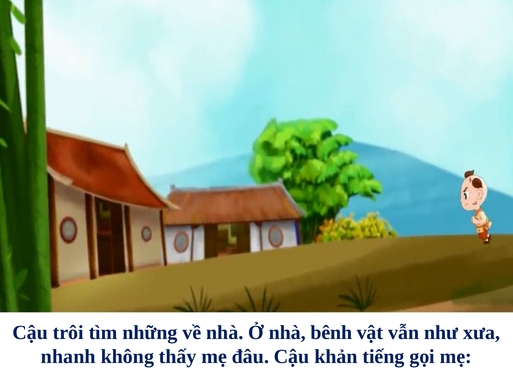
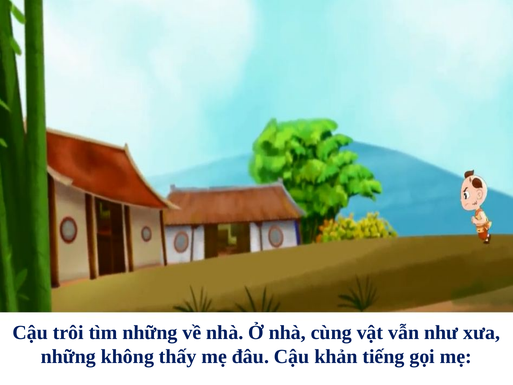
bênh: bênh -> cùng
nhanh at (68, 356): nhanh -> những
